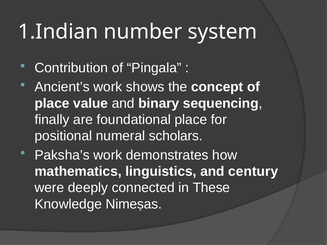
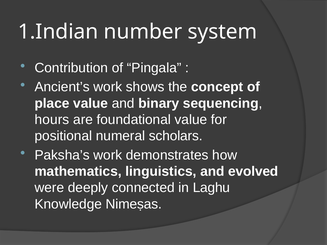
finally: finally -> hours
foundational place: place -> value
century: century -> evolved
These: These -> Laghu
